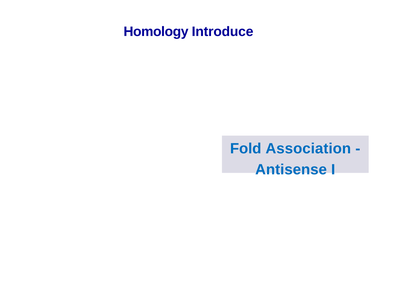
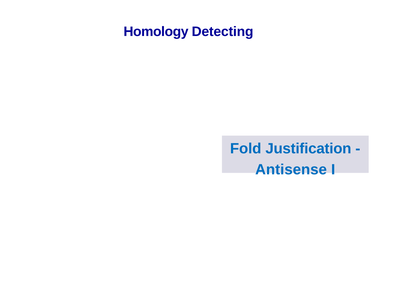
Introduce: Introduce -> Detecting
Association: Association -> Justification
